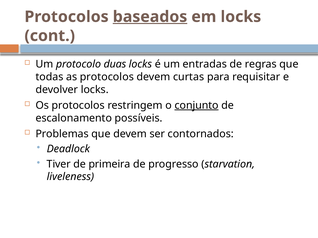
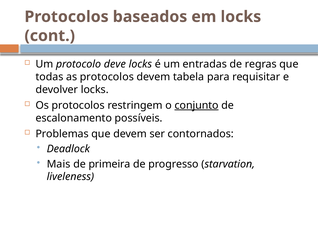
baseados underline: present -> none
duas: duas -> deve
curtas: curtas -> tabela
Tiver: Tiver -> Mais
